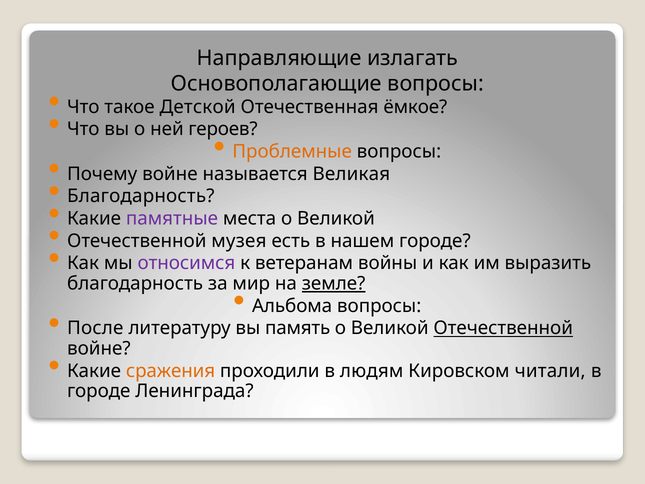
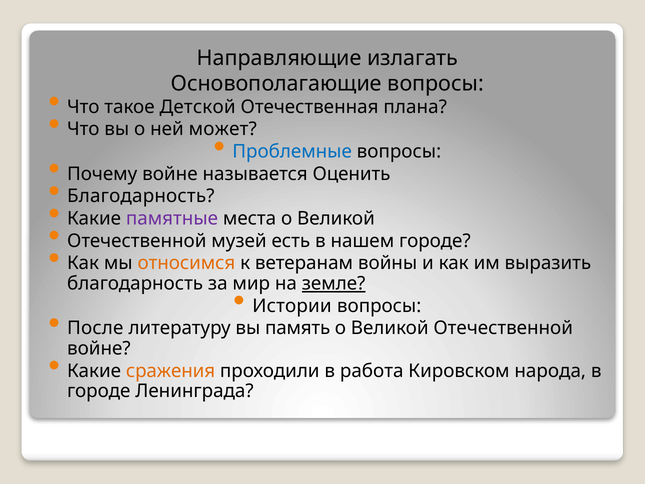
ёмкое: ёмкое -> плана
героев: героев -> может
Проблемные colour: orange -> blue
Великая: Великая -> Оценить
музея: музея -> музей
относимся colour: purple -> orange
Альбома: Альбома -> Истории
Отечественной at (503, 328) underline: present -> none
людям: людям -> работа
читали: читали -> народа
